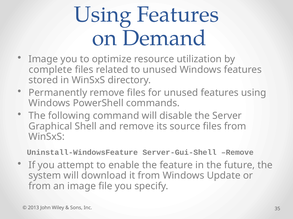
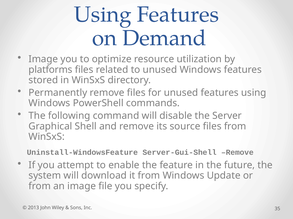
complete: complete -> platforms
